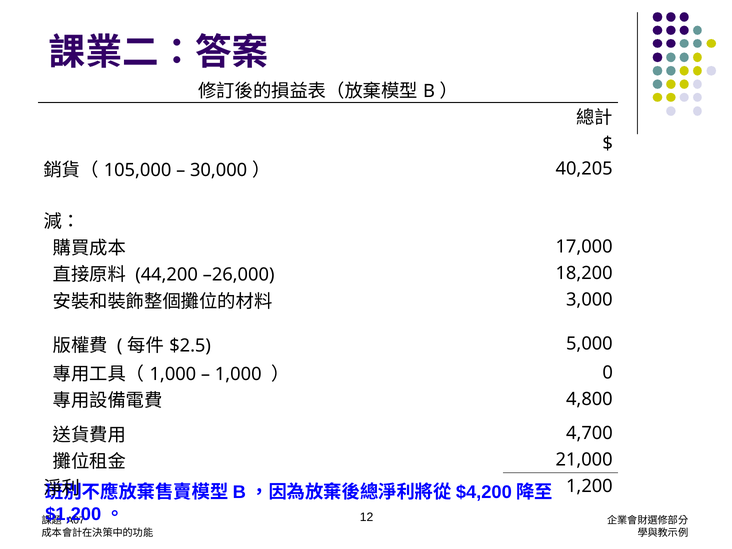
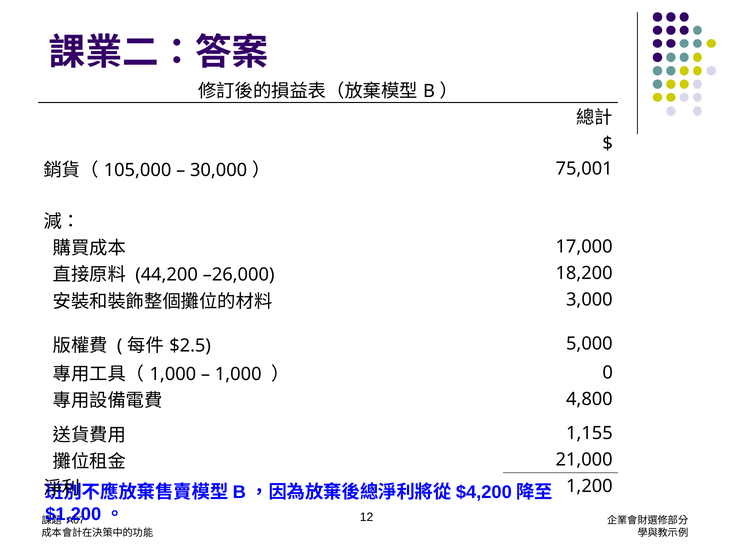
40,205: 40,205 -> 75,001
4,700: 4,700 -> 1,155
